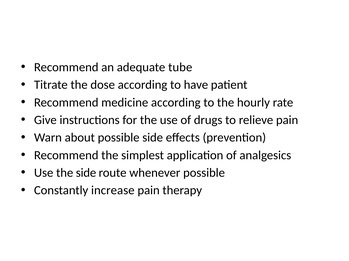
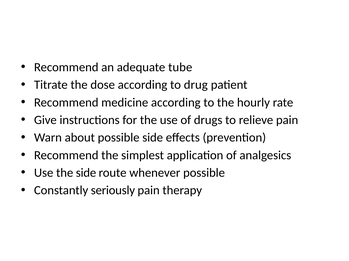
have: have -> drug
increase: increase -> seriously
